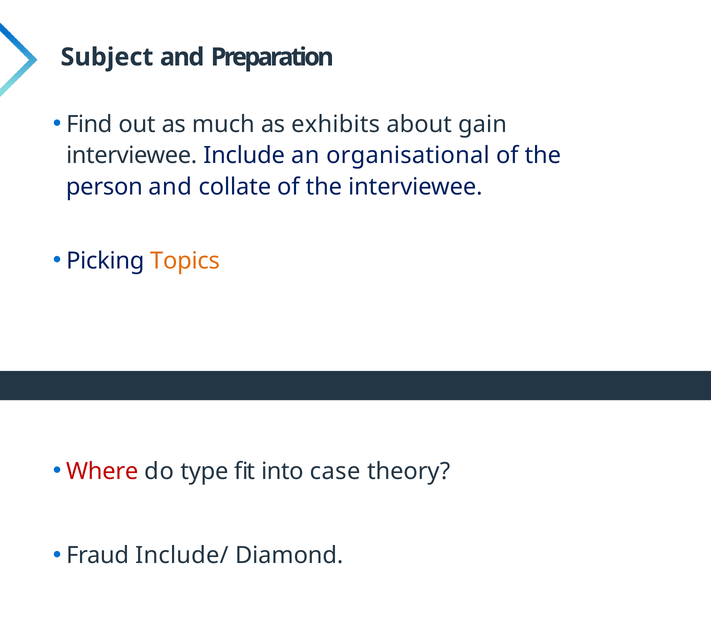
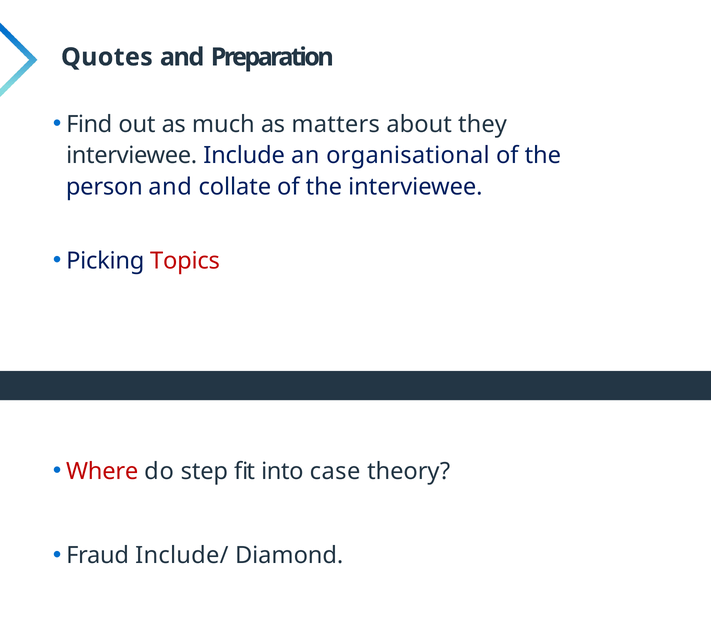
Subject: Subject -> Quotes
exhibits: exhibits -> matters
gain: gain -> they
Topics colour: orange -> red
type: type -> step
